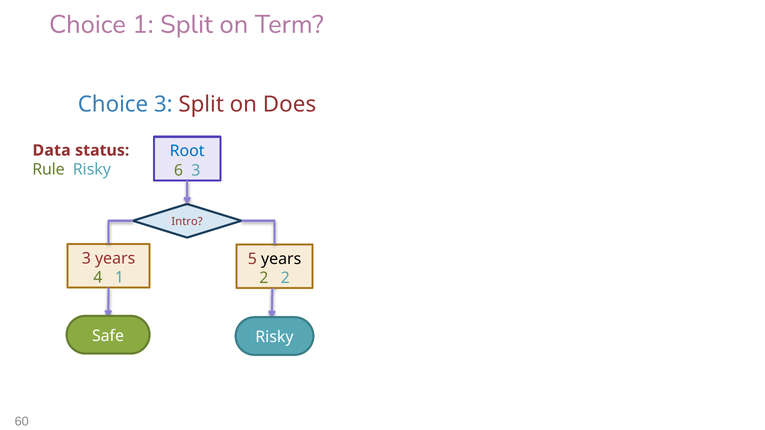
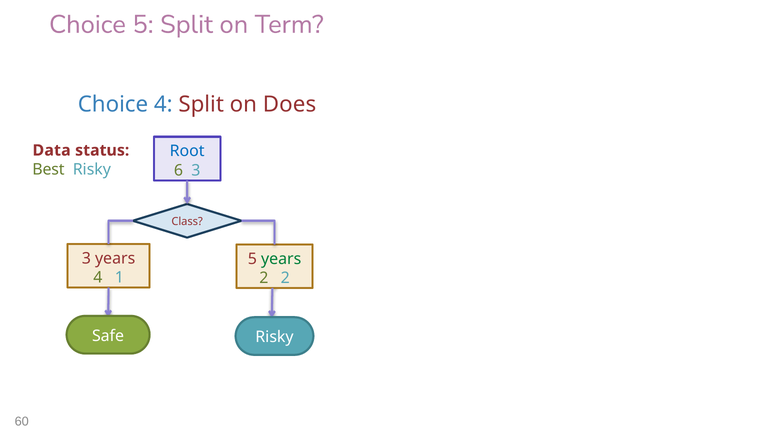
Choice 1: 1 -> 5
Choice 3: 3 -> 4
Rule: Rule -> Best
Intro: Intro -> Class
years at (281, 259) colour: black -> green
